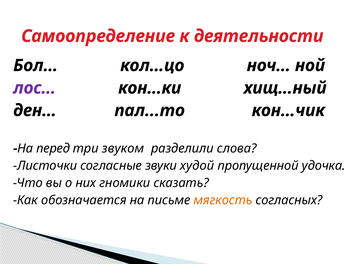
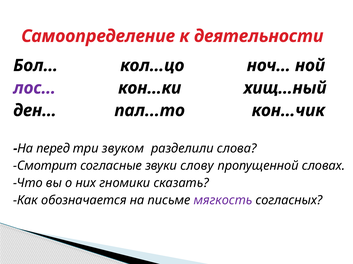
Листочки: Листочки -> Смотрит
худой: худой -> слову
удочка: удочка -> словах
мягкость colour: orange -> purple
